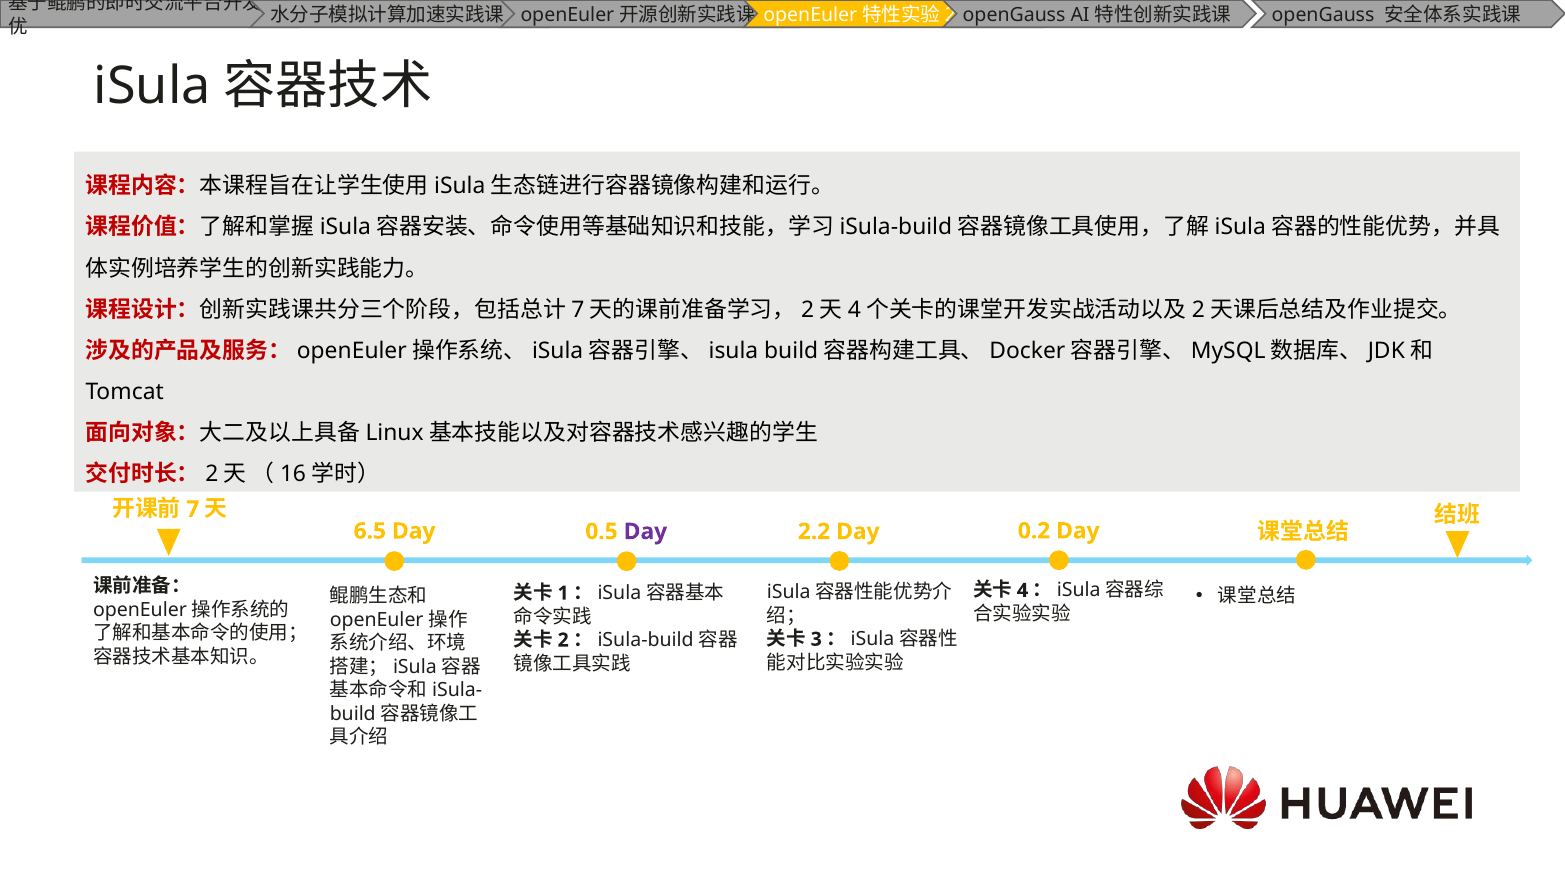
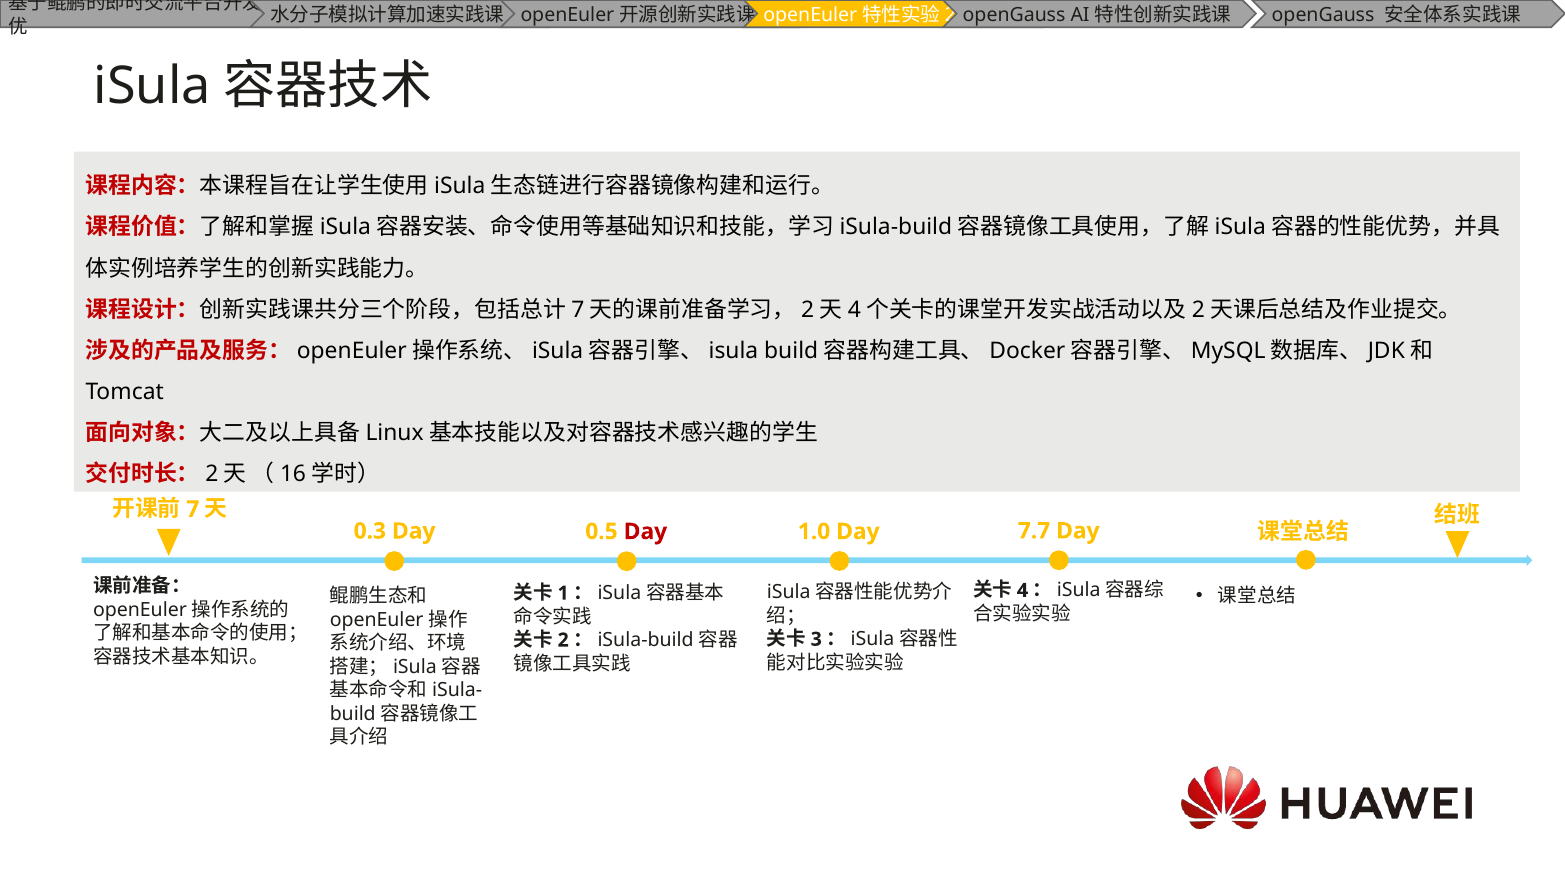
0.2: 0.2 -> 7.7
6.5: 6.5 -> 0.3
Day at (645, 532) colour: purple -> red
2.2: 2.2 -> 1.0
